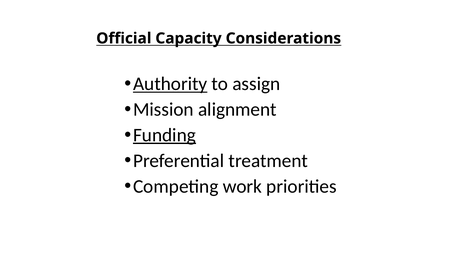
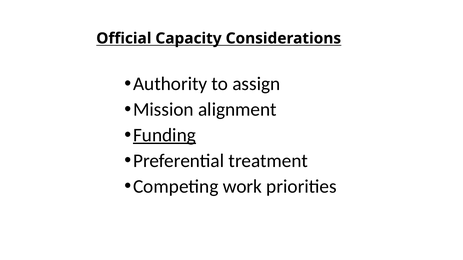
Authority underline: present -> none
